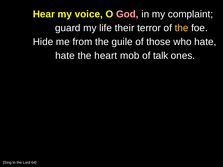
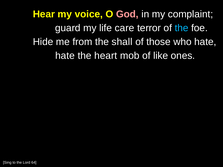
their: their -> care
the at (182, 28) colour: yellow -> light blue
guile: guile -> shall
talk: talk -> like
